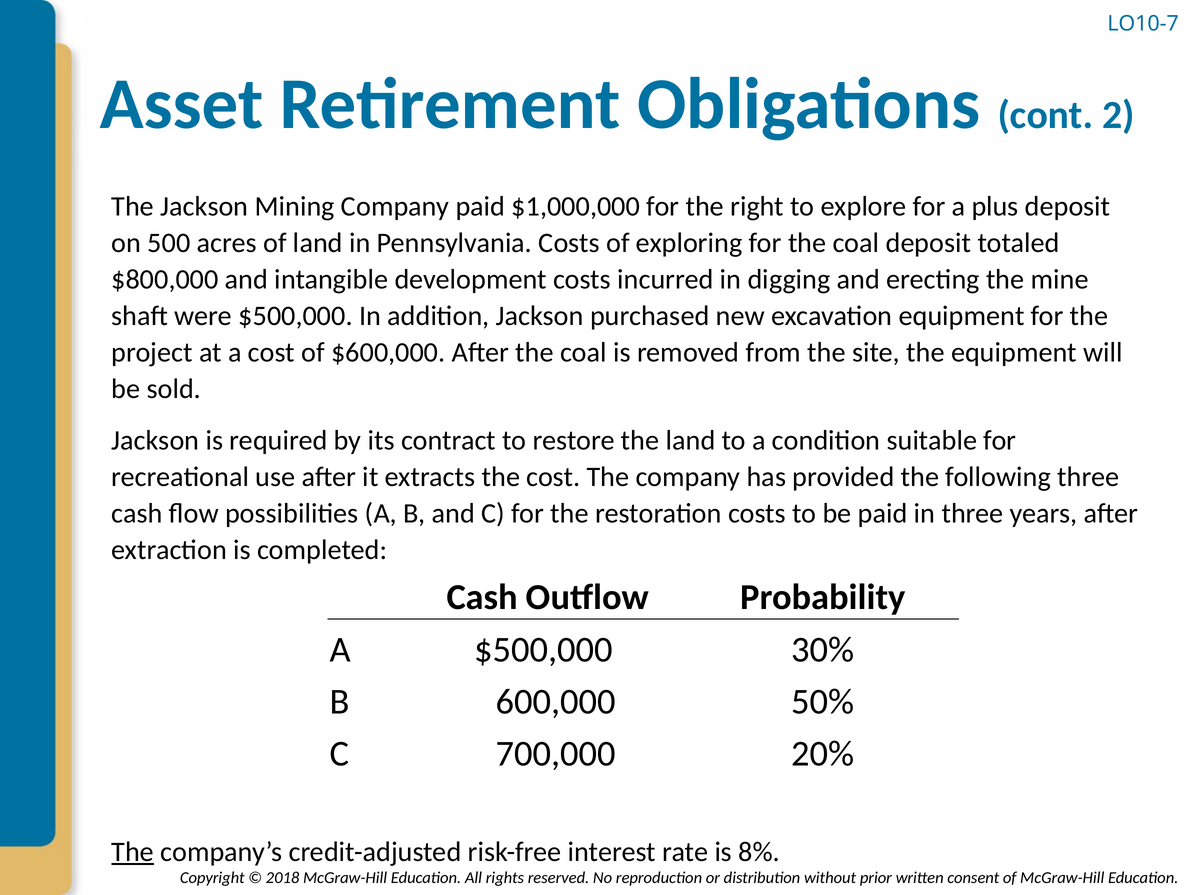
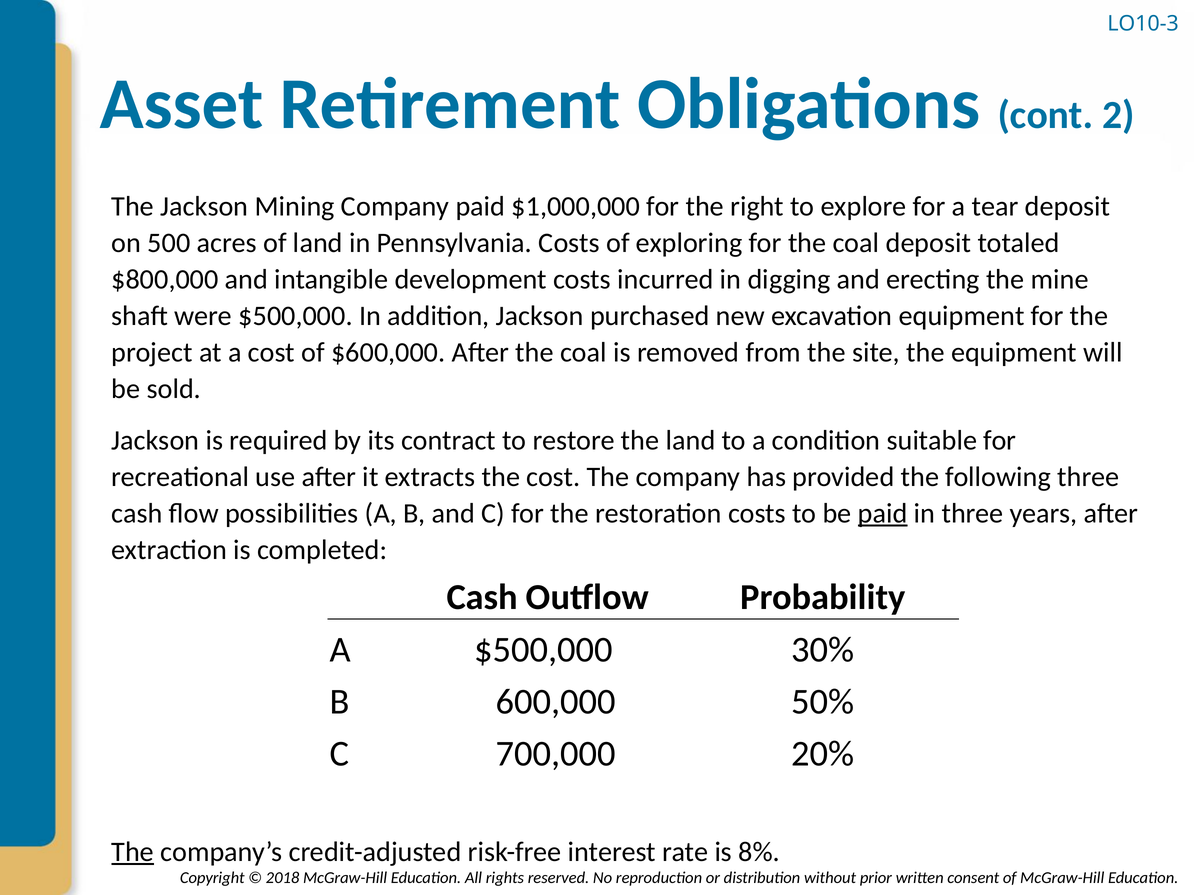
LO10-7: LO10-7 -> LO10-3
plus: plus -> tear
paid at (883, 514) underline: none -> present
